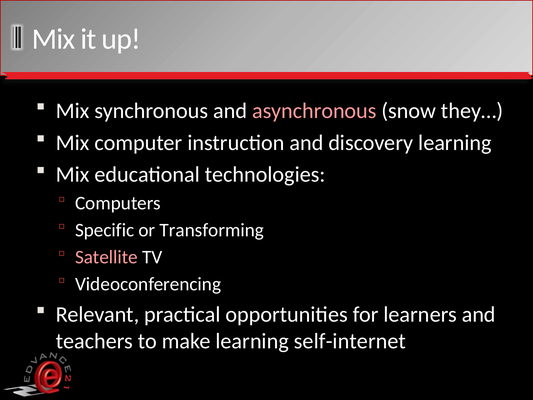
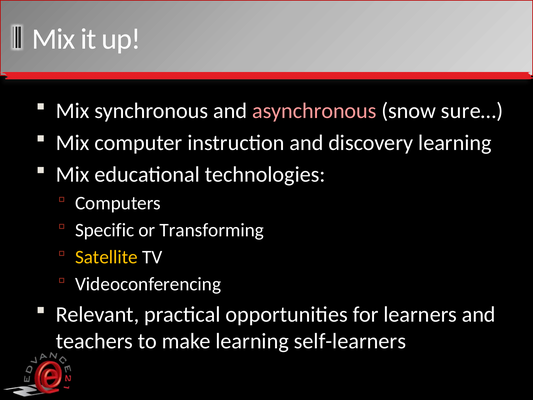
they…: they… -> sure…
Satellite colour: pink -> yellow
self-internet: self-internet -> self-learners
